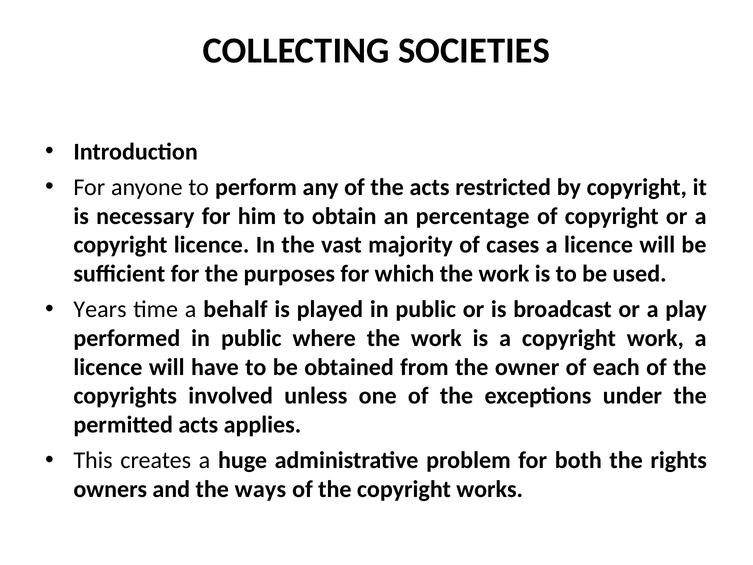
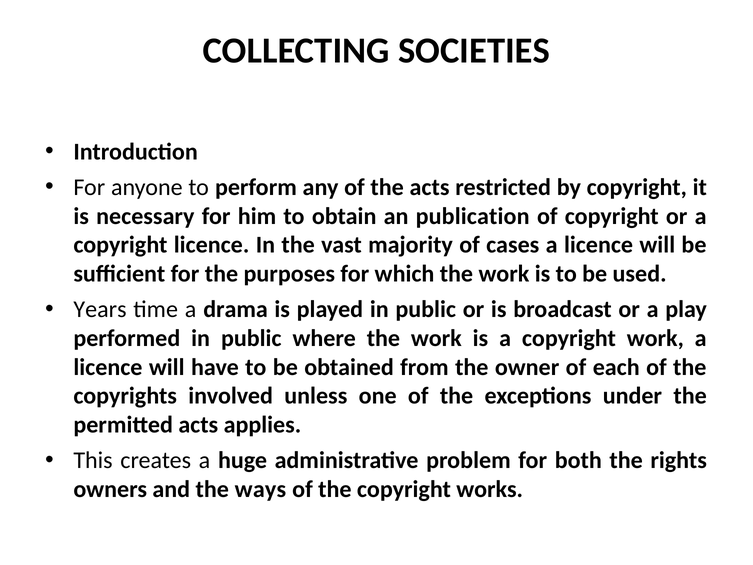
percentage: percentage -> publication
behalf: behalf -> drama
